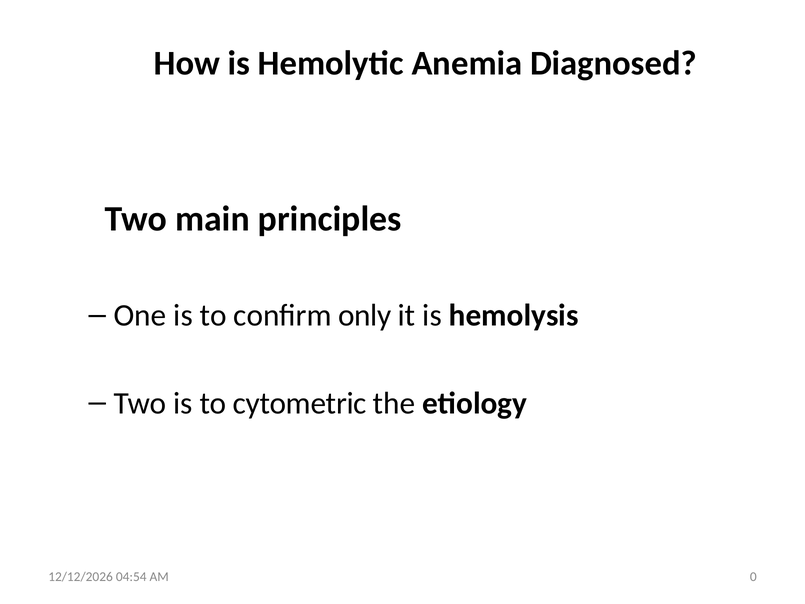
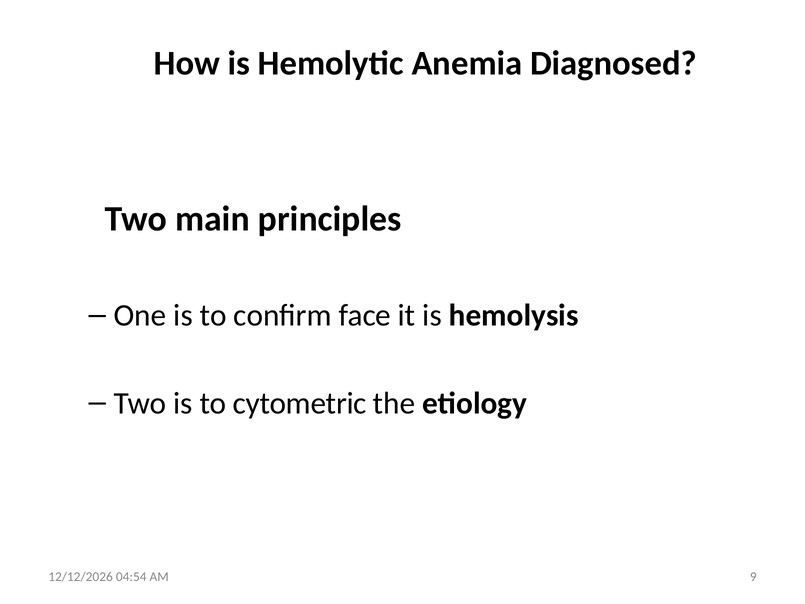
only: only -> face
0: 0 -> 9
